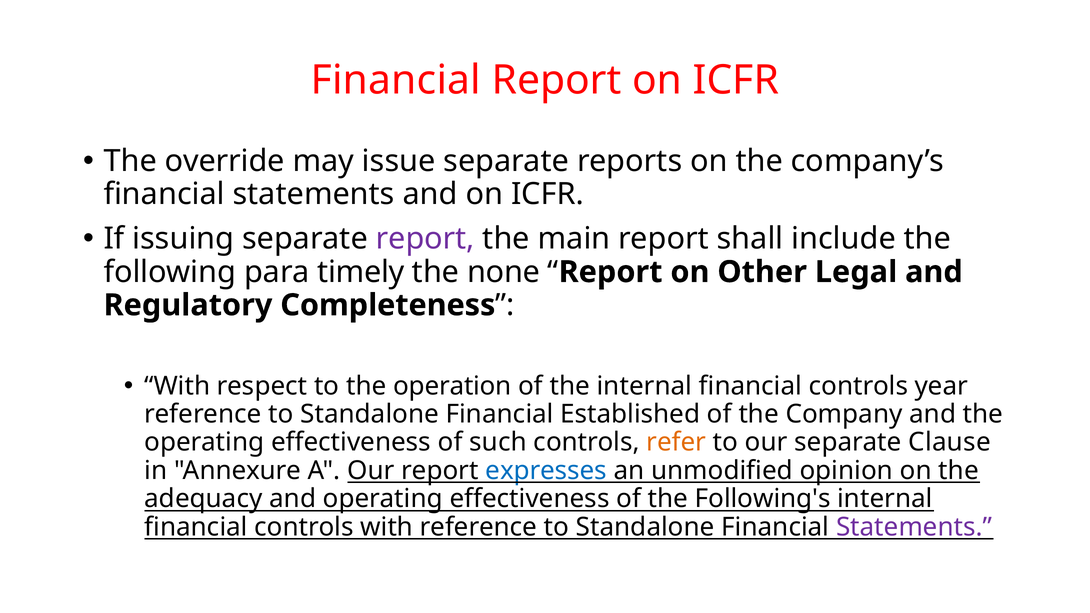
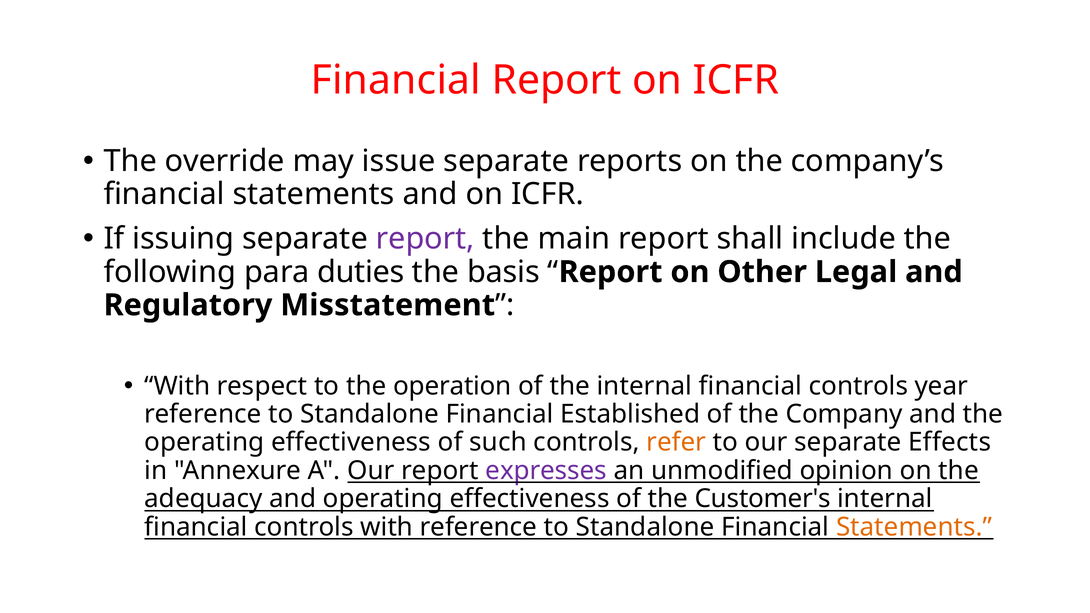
timely: timely -> duties
none: none -> basis
Completeness: Completeness -> Misstatement
Clause: Clause -> Effects
expresses colour: blue -> purple
Following's: Following's -> Customer's
Statements at (914, 527) colour: purple -> orange
